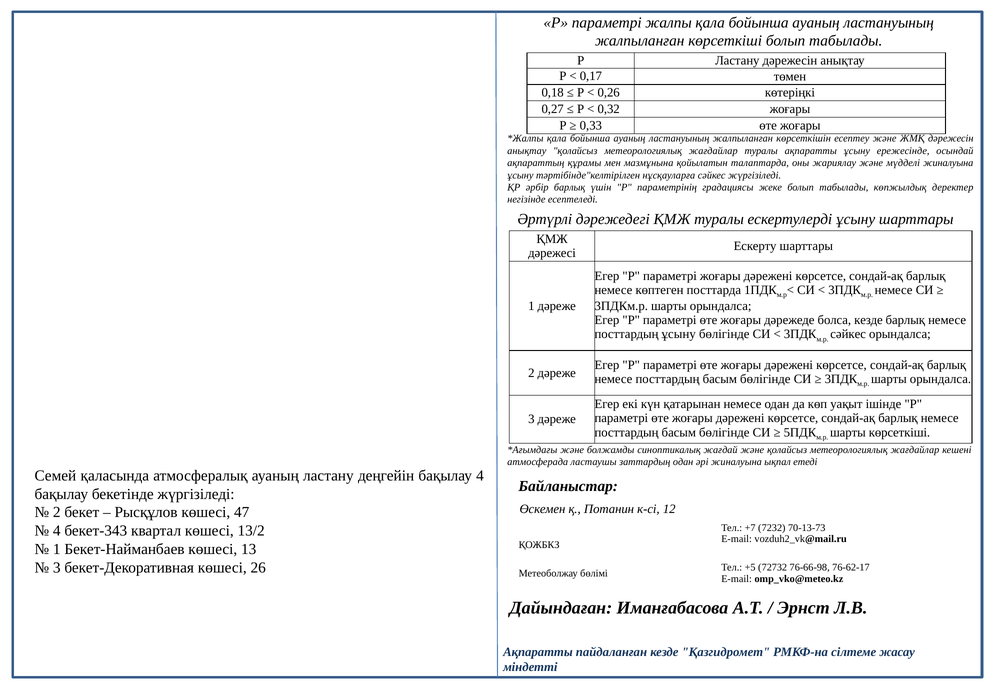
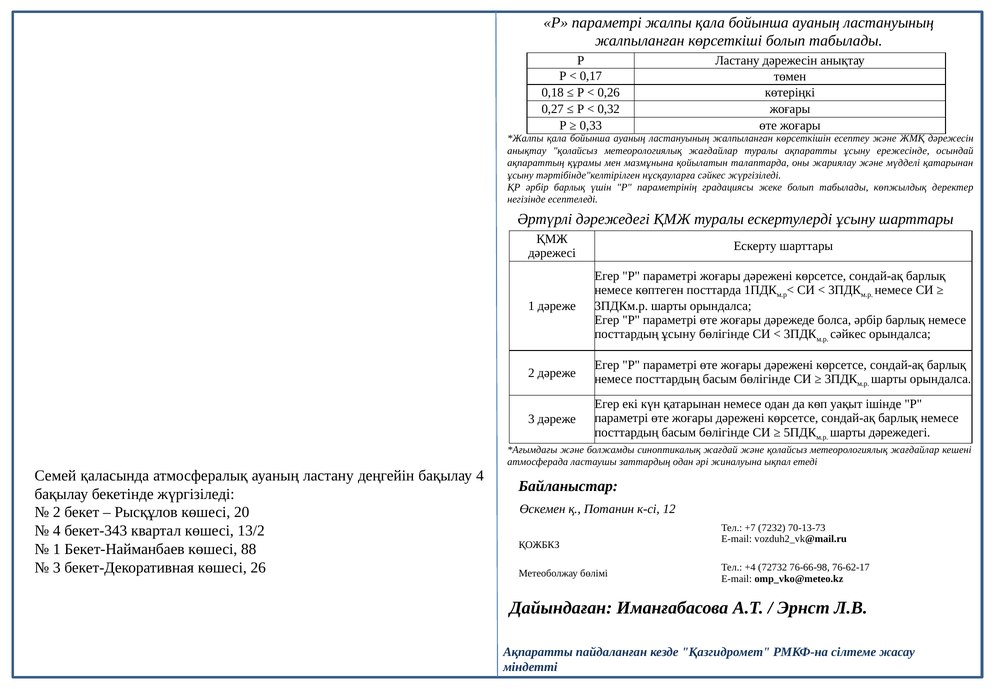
мүдделі жиналуына: жиналуына -> қатарынан
болса кезде: кезде -> әрбір
шарты көрсеткіші: көрсеткіші -> дәрежедегі
47: 47 -> 20
13: 13 -> 88
+5: +5 -> +4
